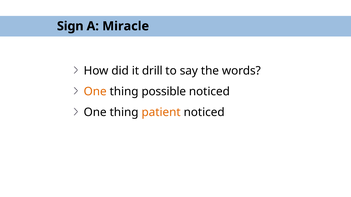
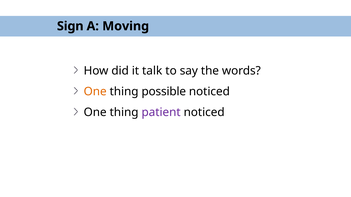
Miracle: Miracle -> Moving
drill: drill -> talk
patient colour: orange -> purple
